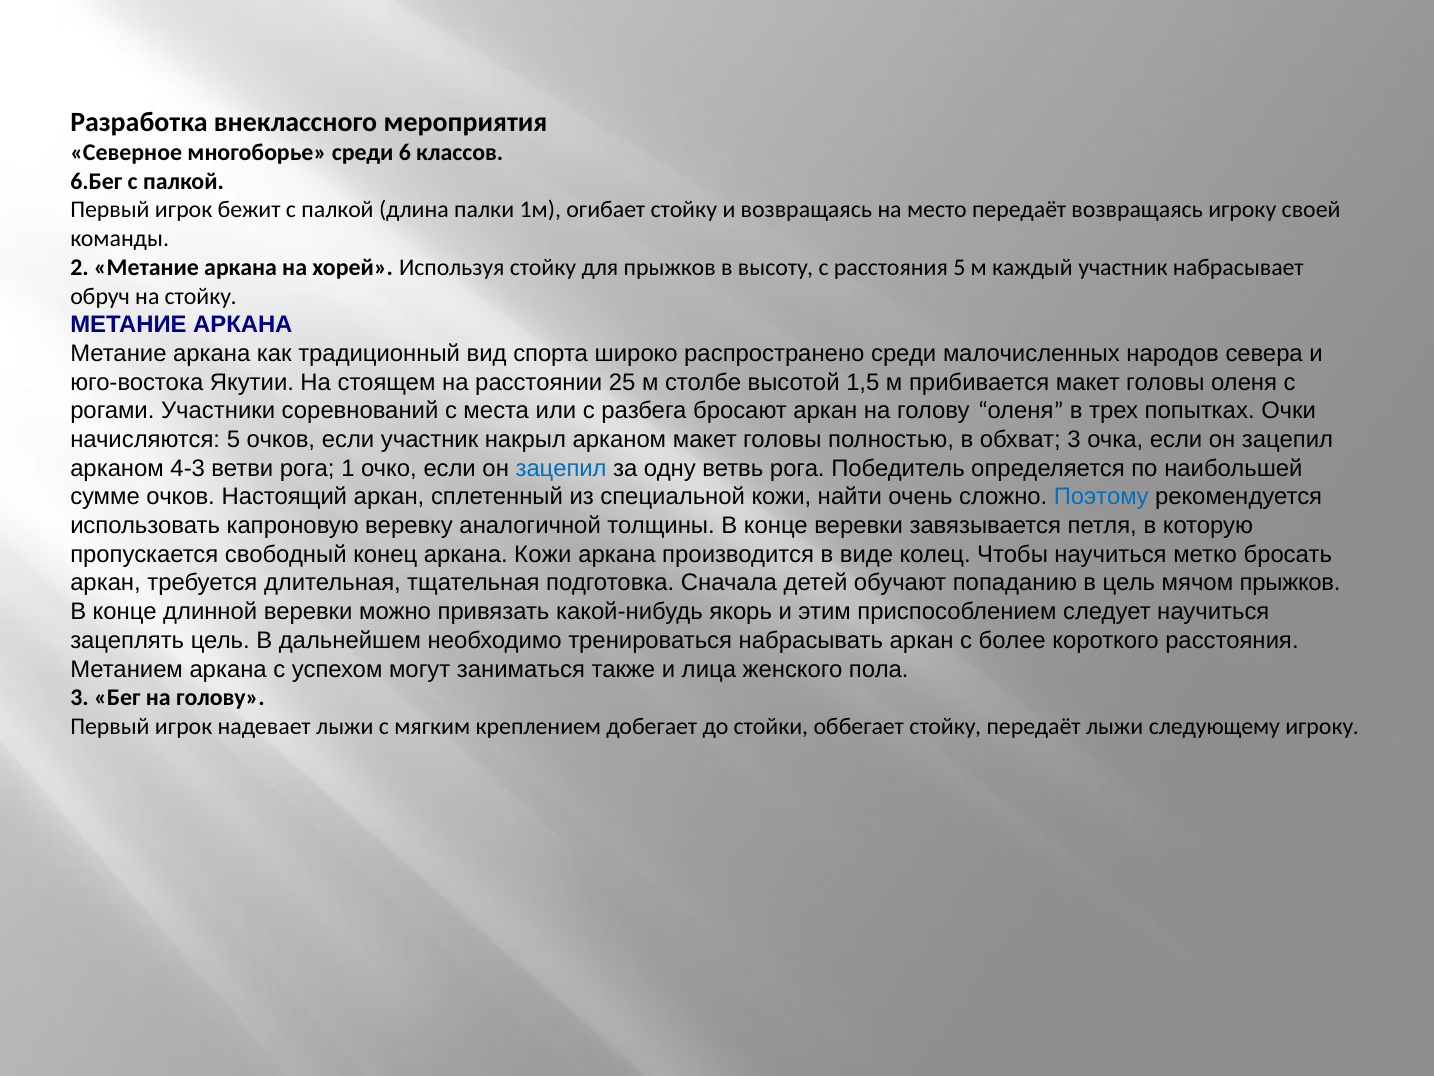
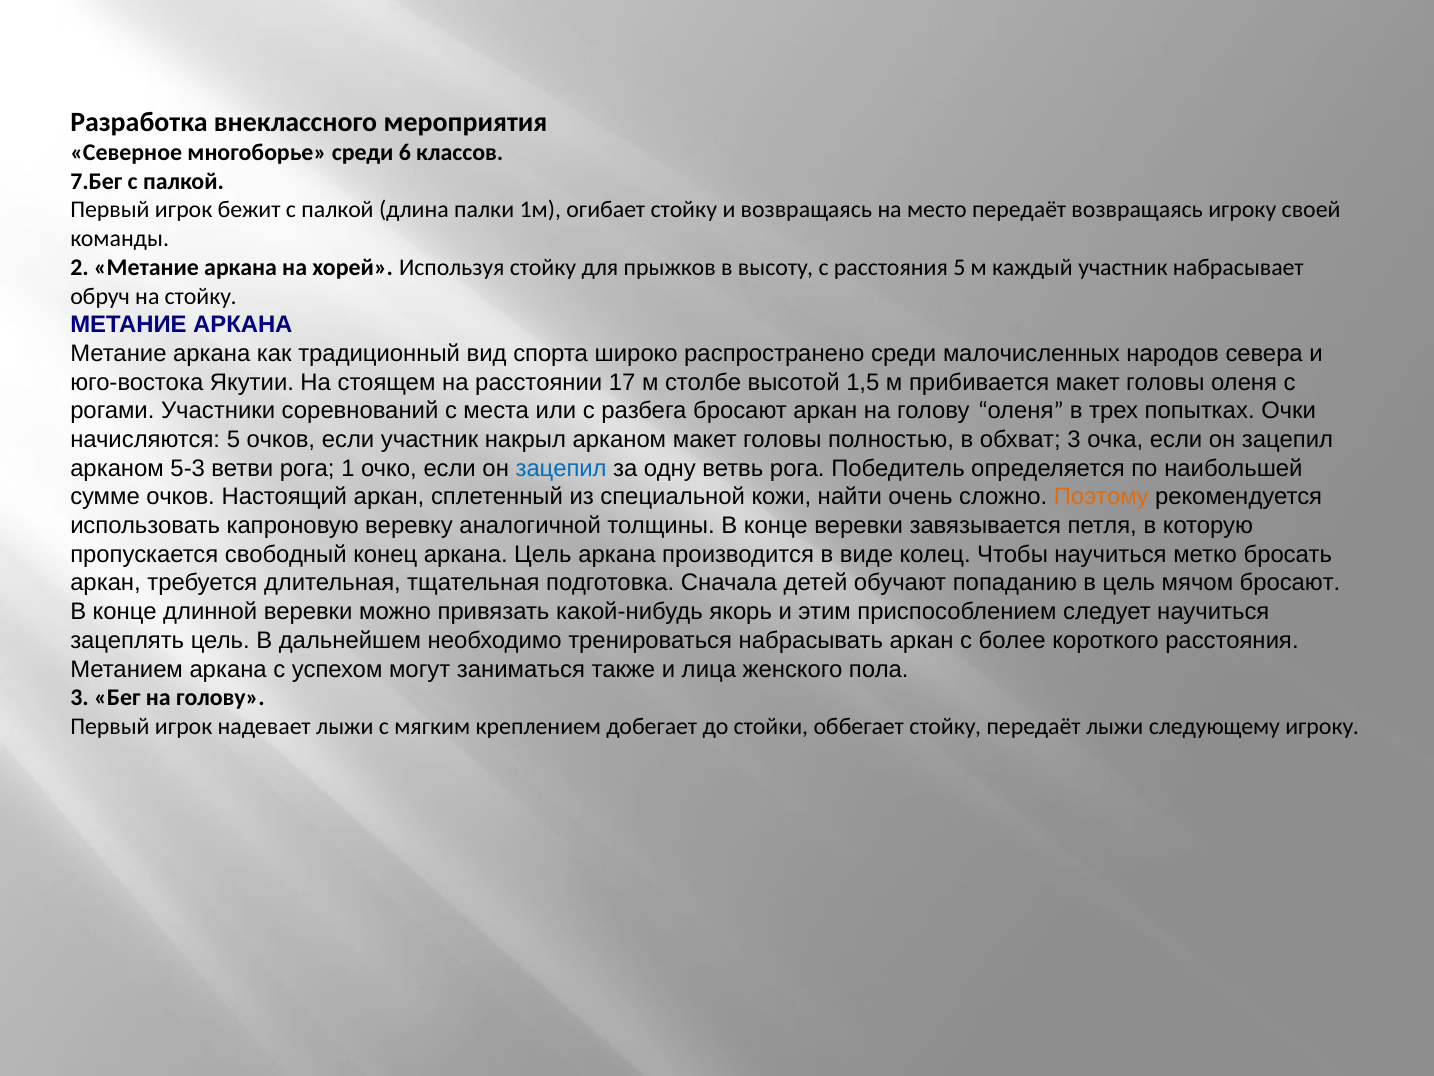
6.Бег: 6.Бег -> 7.Бег
25: 25 -> 17
4-3: 4-3 -> 5-3
Поэтому colour: blue -> orange
аркана Кожи: Кожи -> Цель
мячом прыжков: прыжков -> бросают
